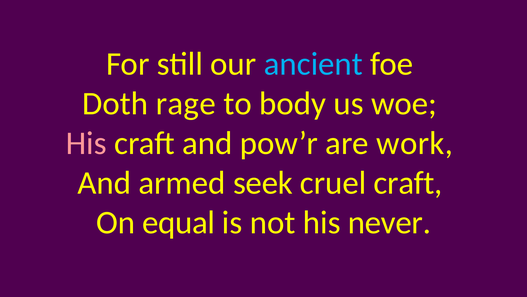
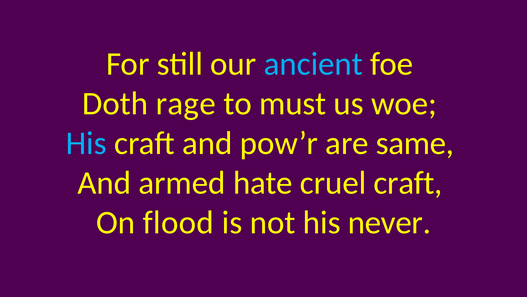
body: body -> must
His at (86, 143) colour: pink -> light blue
work: work -> same
seek: seek -> hate
equal: equal -> flood
